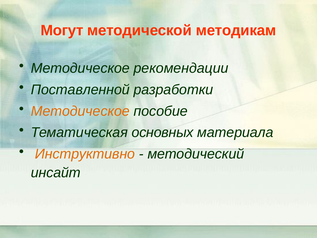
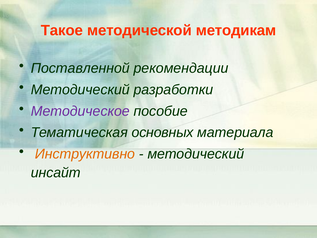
Могут: Могут -> Такое
Методическое at (80, 68): Методическое -> Поставленной
Поставленной at (80, 90): Поставленной -> Методический
Методическое at (80, 111) colour: orange -> purple
